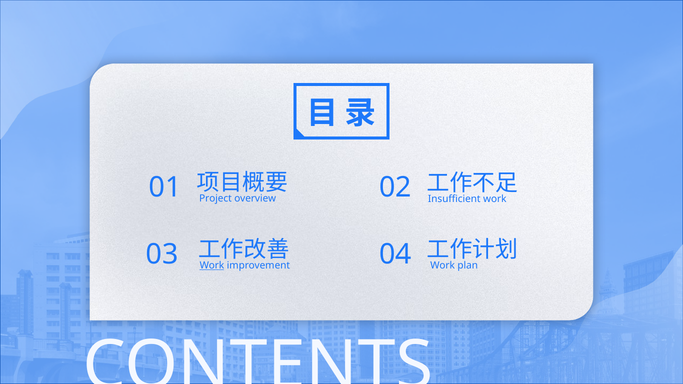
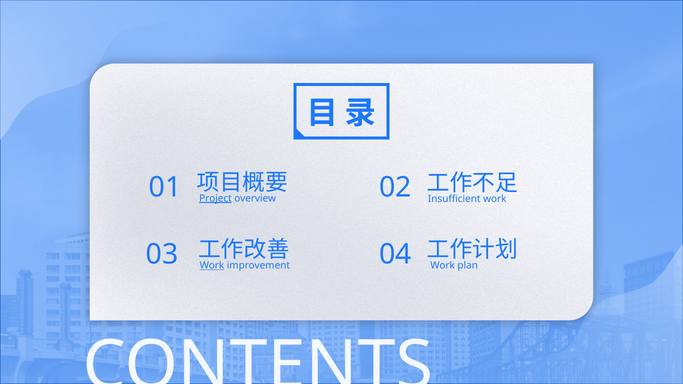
Project underline: none -> present
